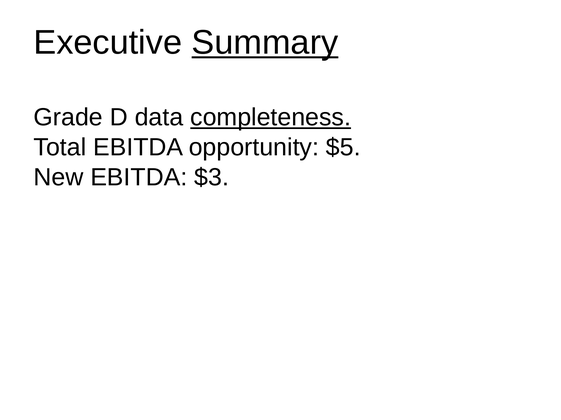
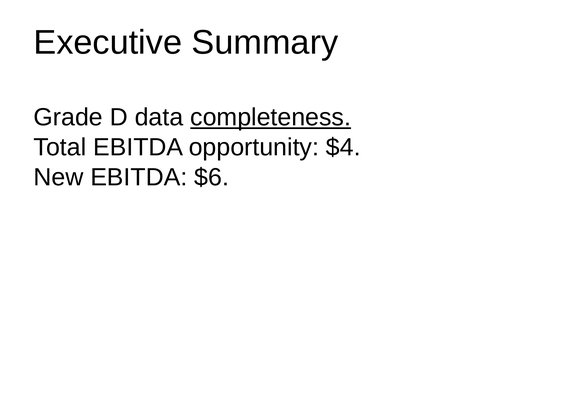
Summary underline: present -> none
$5: $5 -> $4
$3: $3 -> $6
